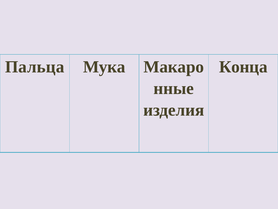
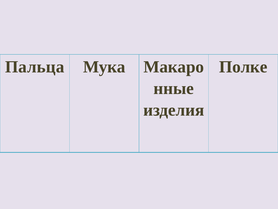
Конца: Конца -> Полке
